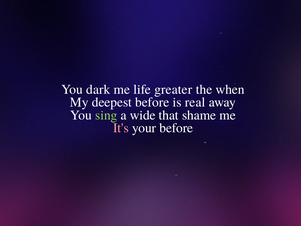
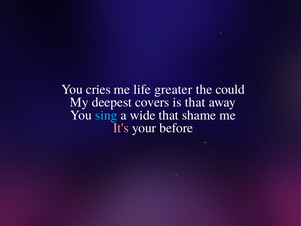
dark: dark -> cries
when: when -> could
deepest before: before -> covers
is real: real -> that
sing colour: light green -> light blue
